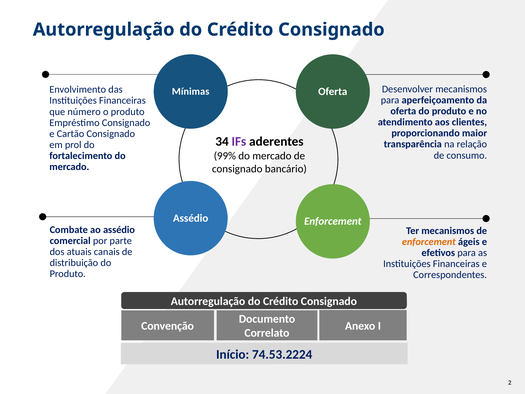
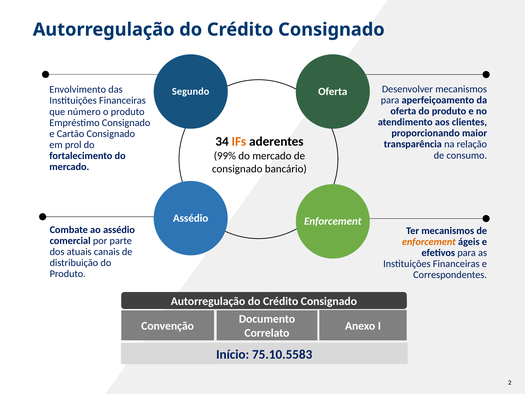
Mínimas: Mínimas -> Segundo
IFs colour: purple -> orange
74.53.2224: 74.53.2224 -> 75.10.5583
